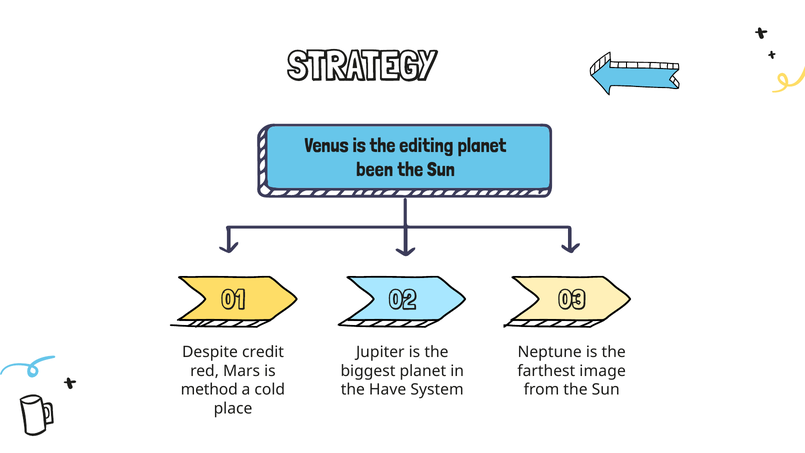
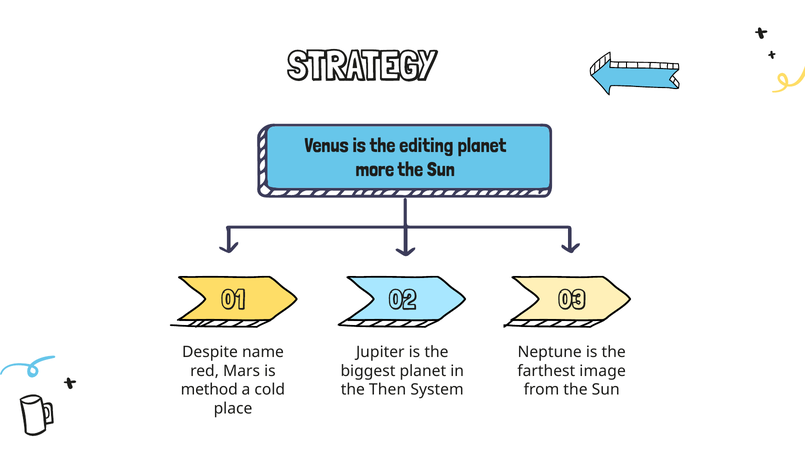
been: been -> more
credit: credit -> name
Have: Have -> Then
